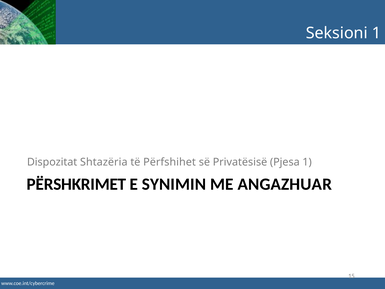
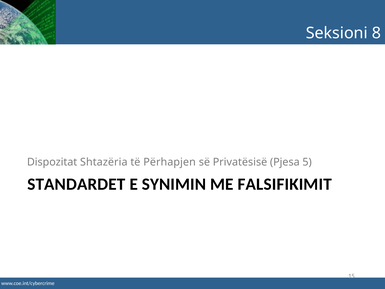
Seksioni 1: 1 -> 8
Përfshihet: Përfshihet -> Përhapjen
Pjesa 1: 1 -> 5
PËRSHKRIMET: PËRSHKRIMET -> STANDARDET
ANGAZHUAR: ANGAZHUAR -> FALSIFIKIMIT
